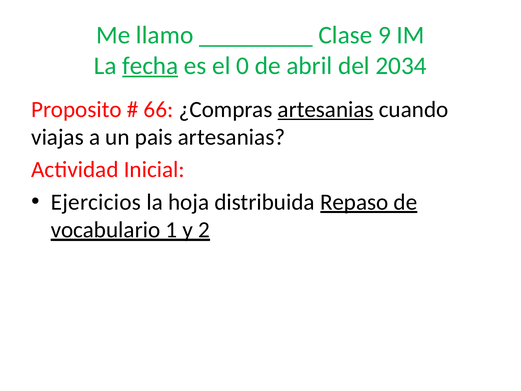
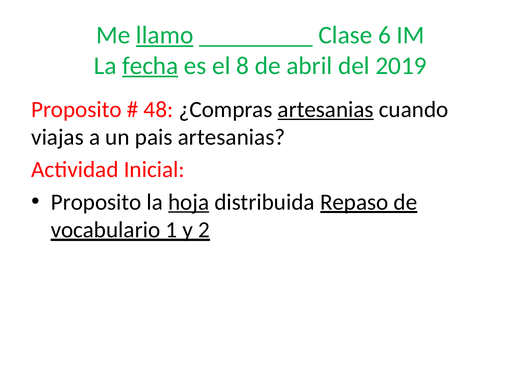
llamo underline: none -> present
9: 9 -> 6
0: 0 -> 8
2034: 2034 -> 2019
66: 66 -> 48
Ejercicios at (96, 202): Ejercicios -> Proposito
hoja underline: none -> present
